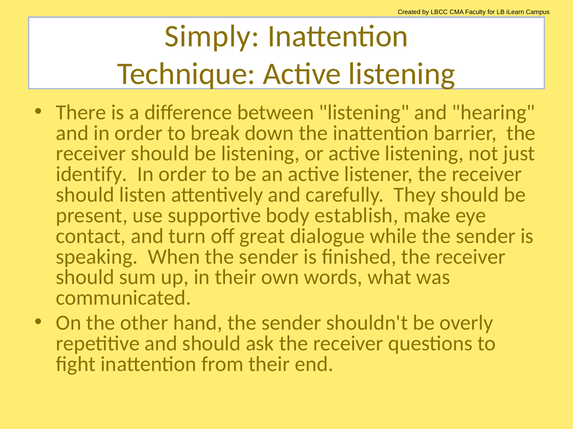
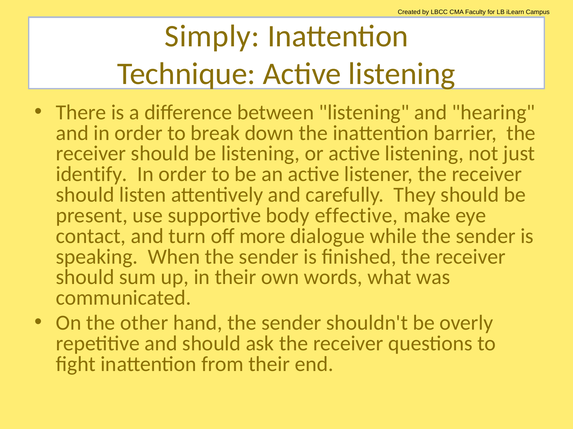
establish: establish -> effective
great: great -> more
